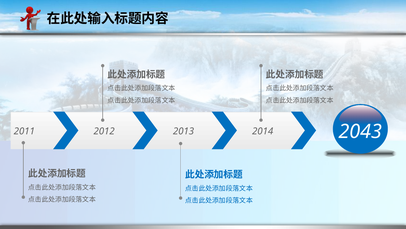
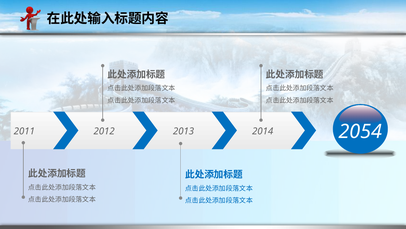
2043: 2043 -> 2054
